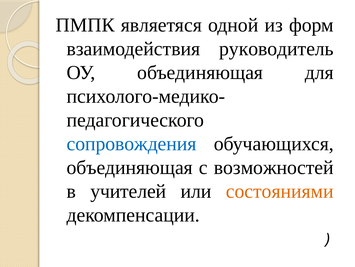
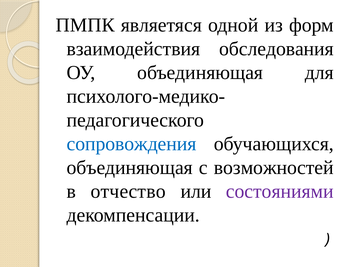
руководитель: руководитель -> обследования
учителей: учителей -> отчество
состояниями colour: orange -> purple
